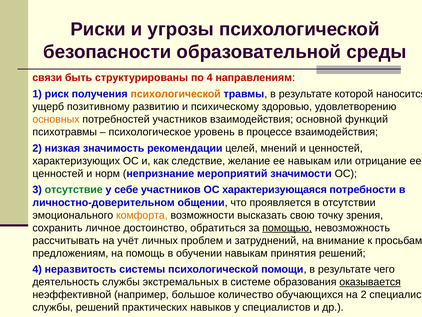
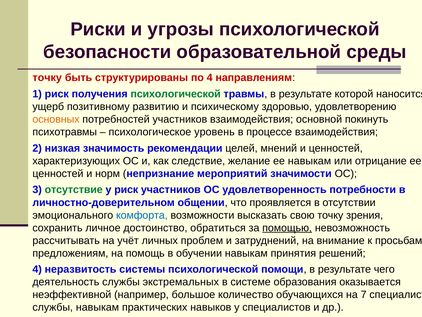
связи at (47, 78): связи -> точку
психологической at (176, 94) colour: orange -> green
функций: функций -> покинуть
у себе: себе -> риск
характеризующаяся: характеризующаяся -> удовлетворенность
комфорта colour: orange -> blue
оказывается underline: present -> none
на 2: 2 -> 7
службы решений: решений -> навыкам
